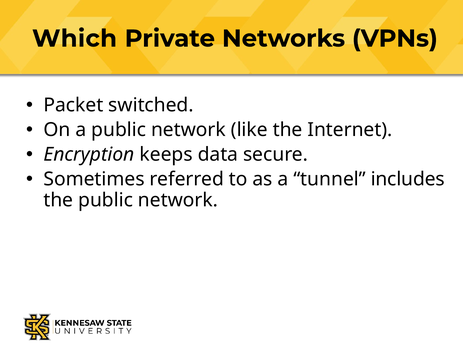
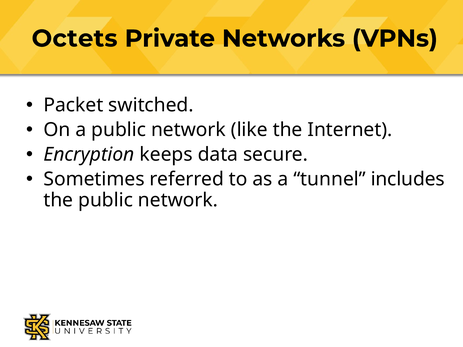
Which: Which -> Octets
